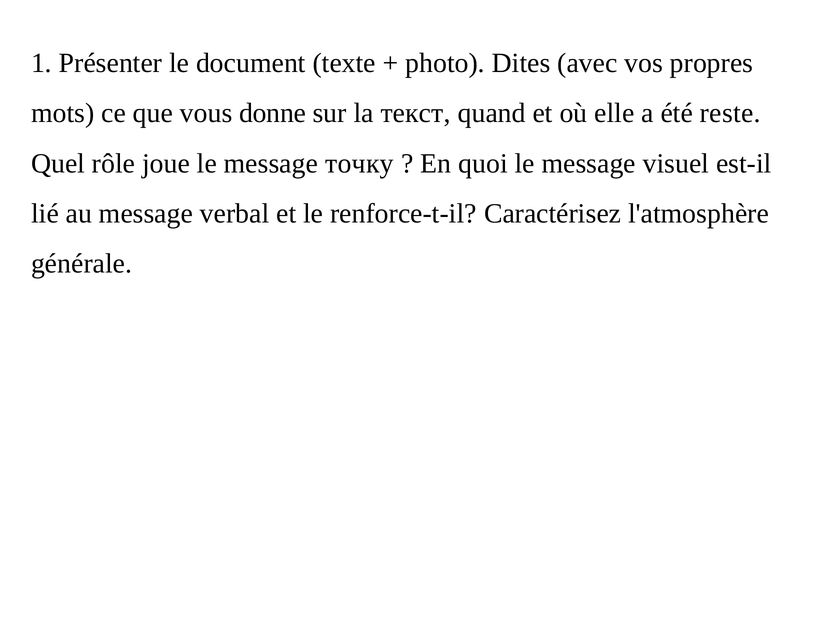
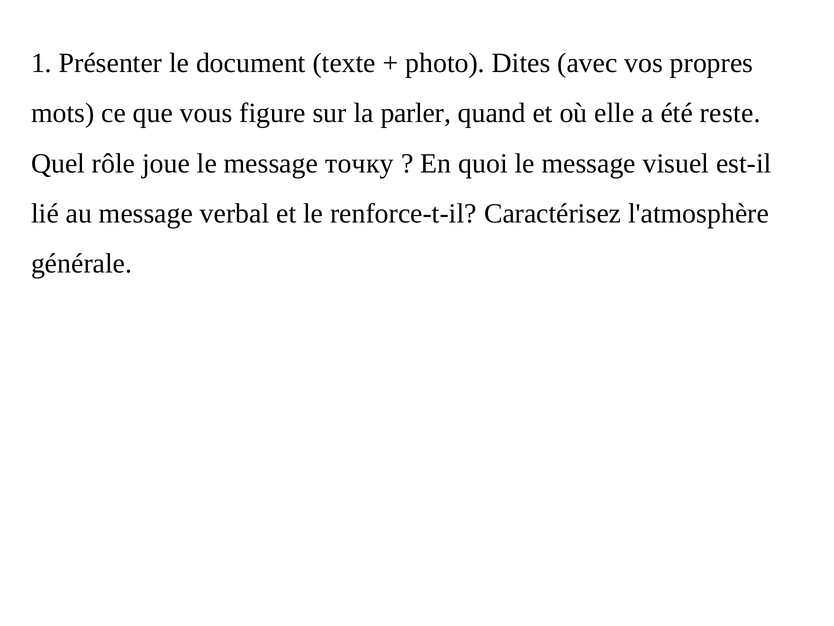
donne: donne -> figure
текст: текст -> parler
